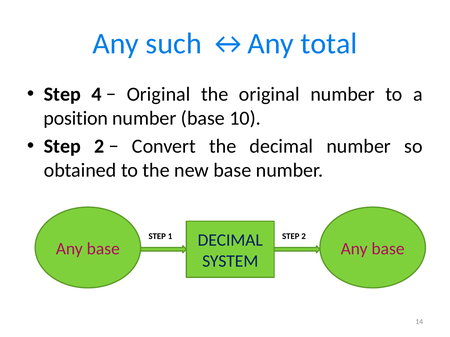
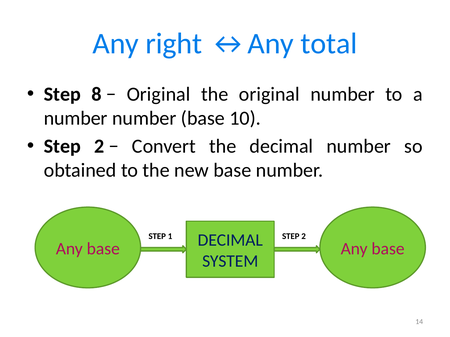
such: such -> right
4: 4 -> 8
position at (76, 118): position -> number
